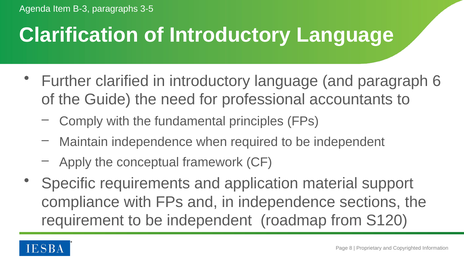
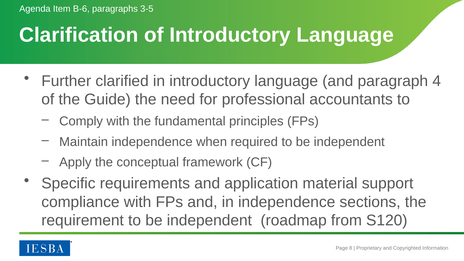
B-3: B-3 -> B-6
6: 6 -> 4
